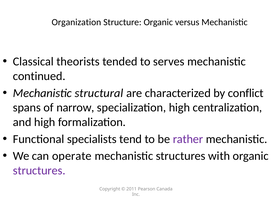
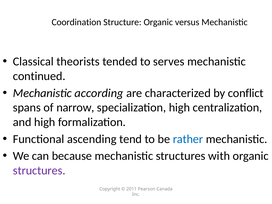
Organization: Organization -> Coordination
structural: structural -> according
specialists: specialists -> ascending
rather colour: purple -> blue
operate: operate -> because
